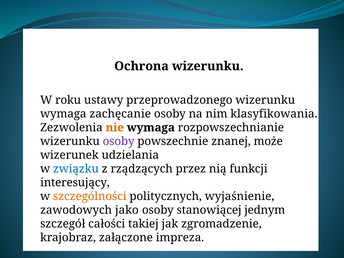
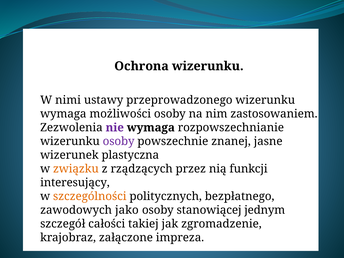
roku: roku -> nimi
zachęcanie: zachęcanie -> możliwości
klasyfikowania: klasyfikowania -> zastosowaniem
nie colour: orange -> purple
może: może -> jasne
udzielania: udzielania -> plastyczna
związku colour: blue -> orange
wyjaśnienie: wyjaśnienie -> bezpłatnego
